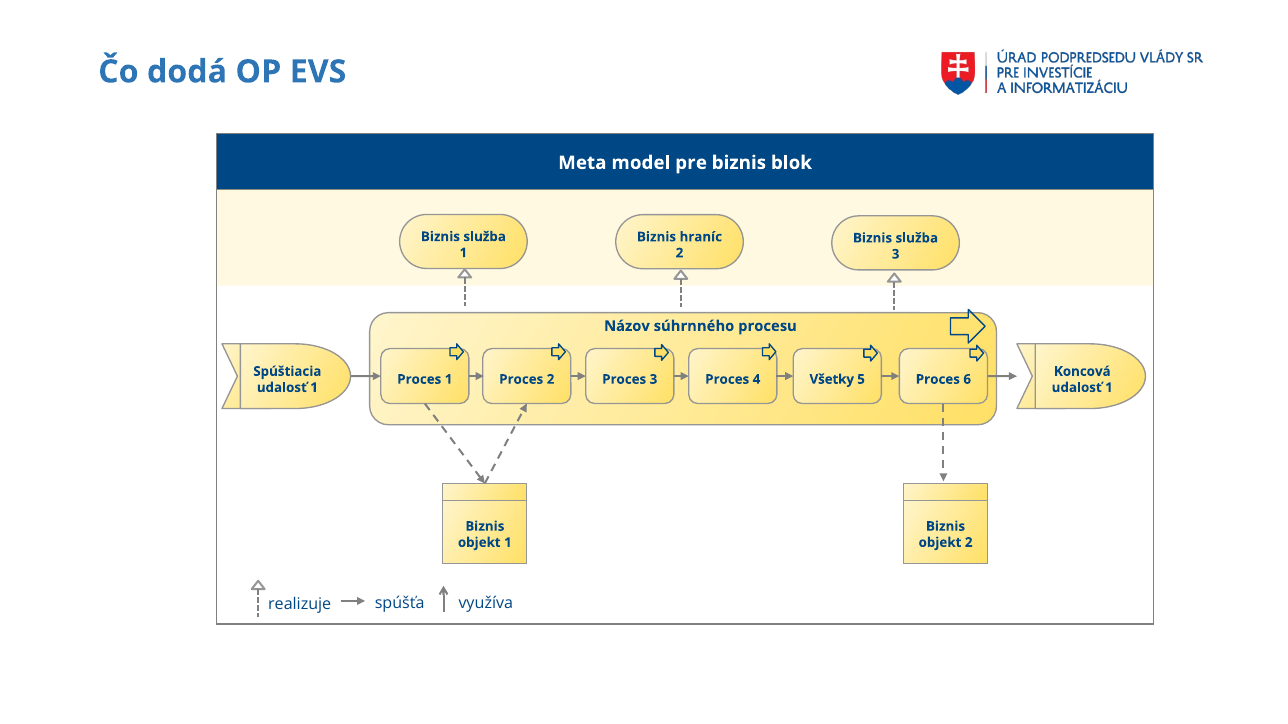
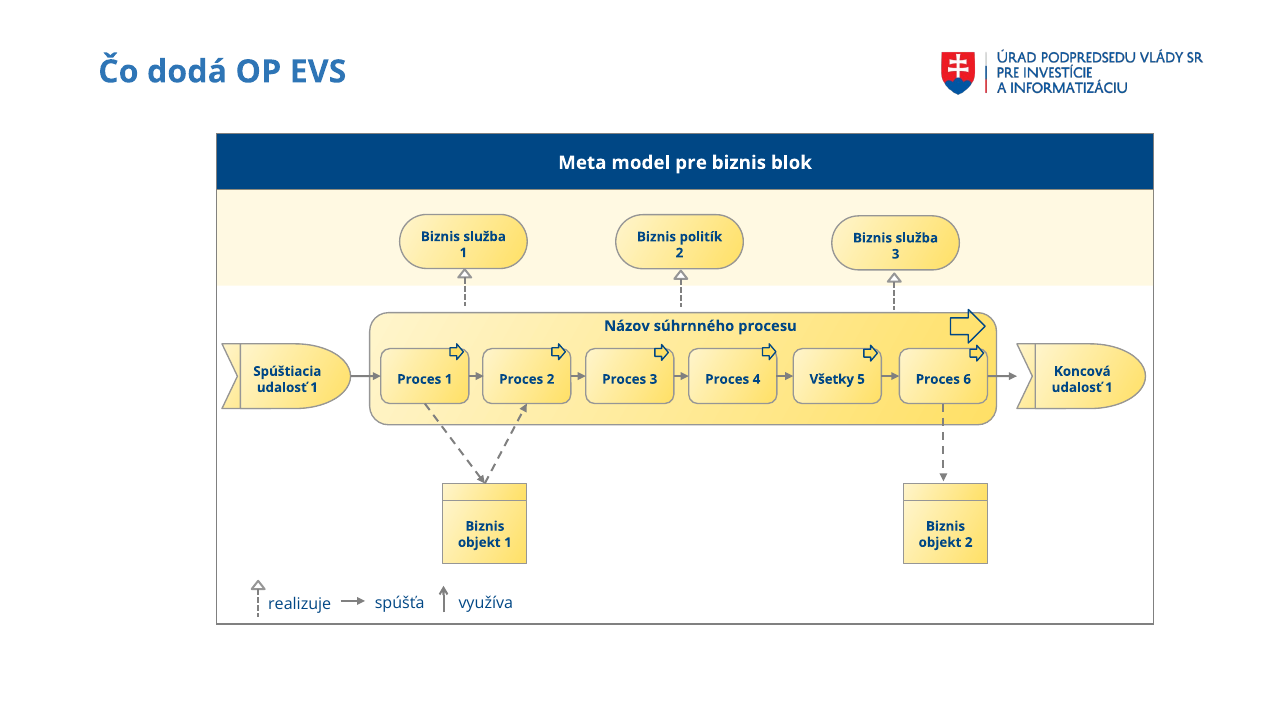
hraníc: hraníc -> politík
